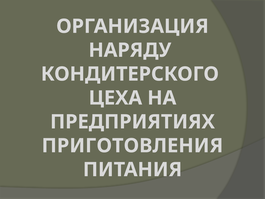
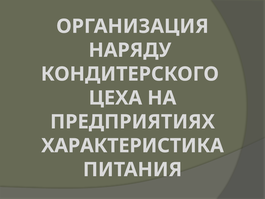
ПРИГОТОВЛЕНИЯ: ПРИГОТОВЛЕНИЯ -> ХАРАКТЕРИСТИКА
